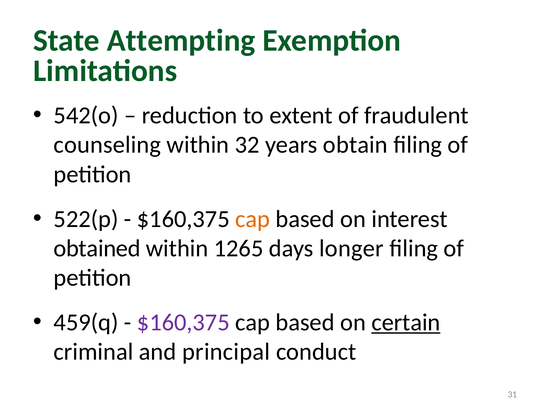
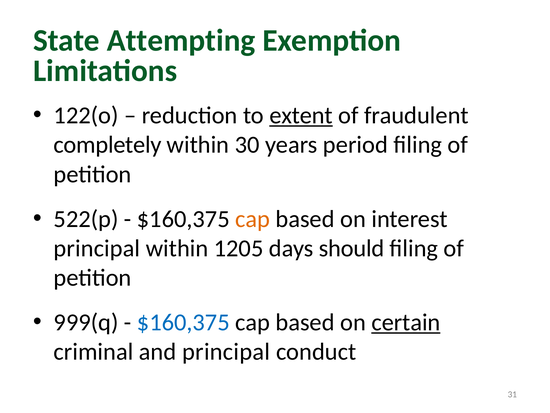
542(o: 542(o -> 122(o
extent underline: none -> present
counseling: counseling -> completely
32: 32 -> 30
obtain: obtain -> period
obtained at (97, 248): obtained -> principal
1265: 1265 -> 1205
longer: longer -> should
459(q: 459(q -> 999(q
$160,375 at (183, 322) colour: purple -> blue
